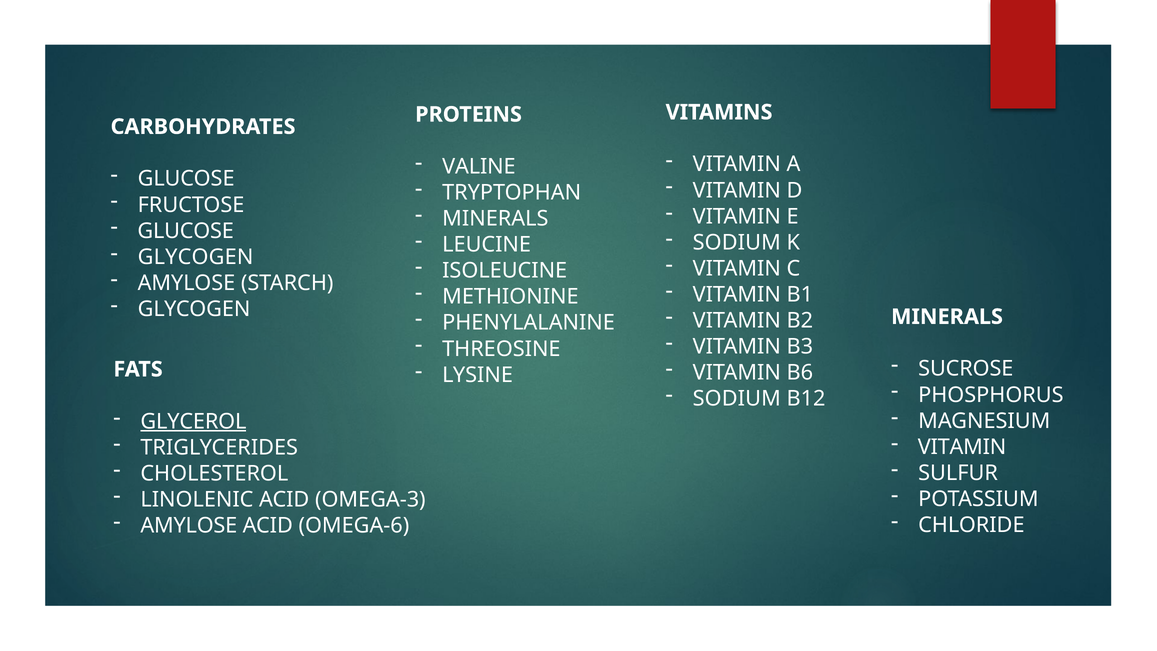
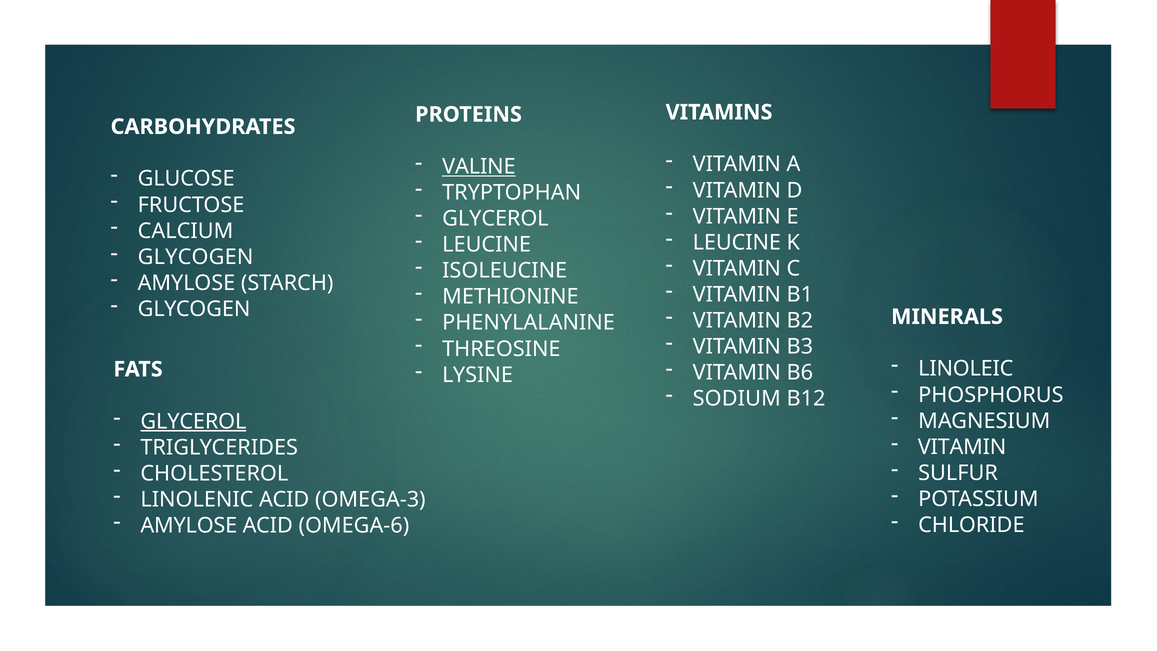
VALINE underline: none -> present
MINERALS at (495, 219): MINERALS -> GLYCEROL
GLUCOSE at (186, 231): GLUCOSE -> CALCIUM
SODIUM at (737, 242): SODIUM -> LEUCINE
SUCROSE: SUCROSE -> LINOLEIC
